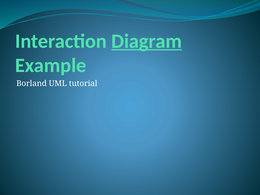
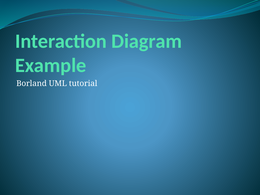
Diagram underline: present -> none
